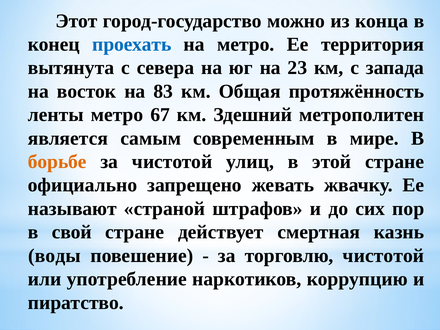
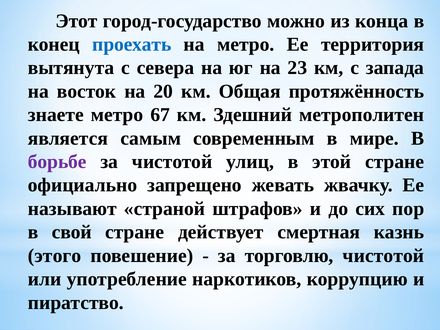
83: 83 -> 20
ленты: ленты -> знаете
борьбе colour: orange -> purple
воды: воды -> этого
